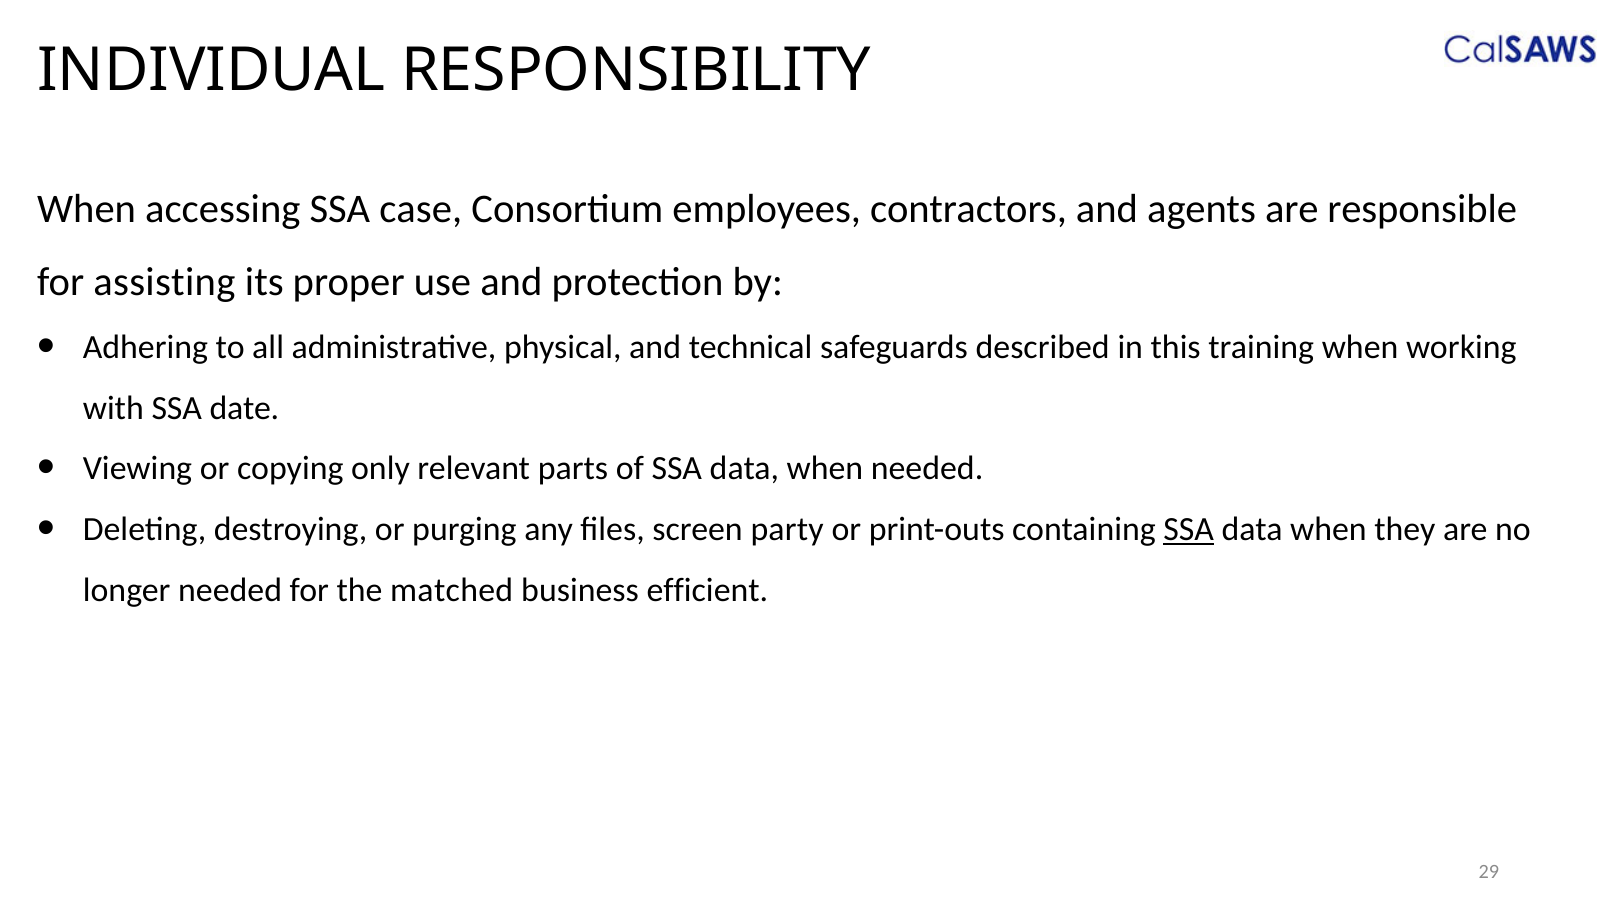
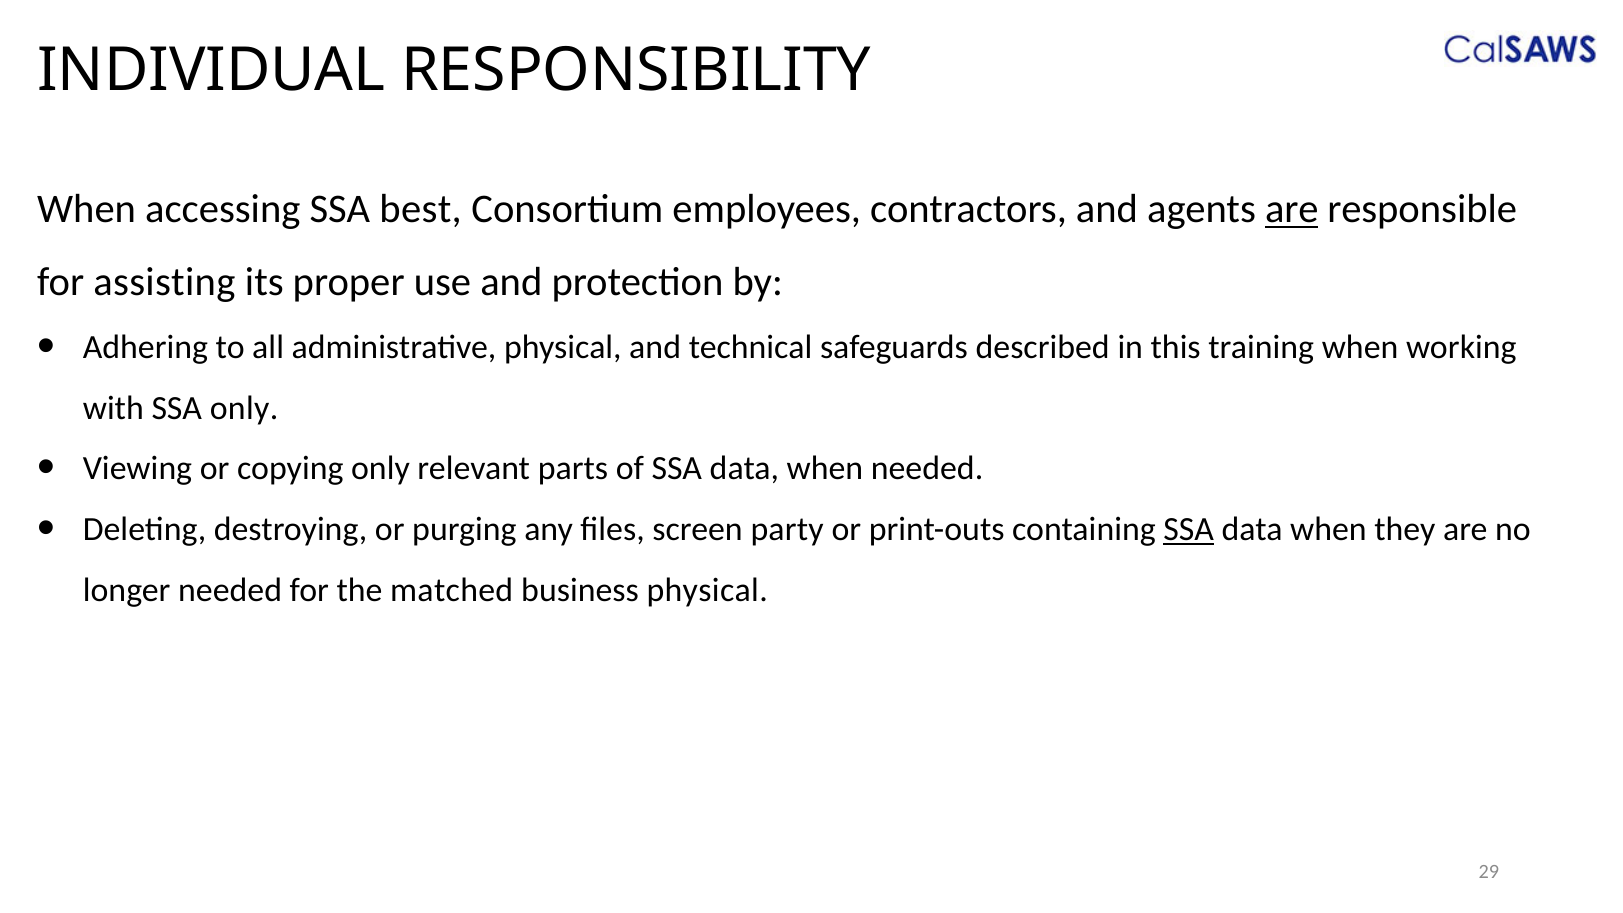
case: case -> best
are at (1292, 210) underline: none -> present
SSA date: date -> only
business efficient: efficient -> physical
